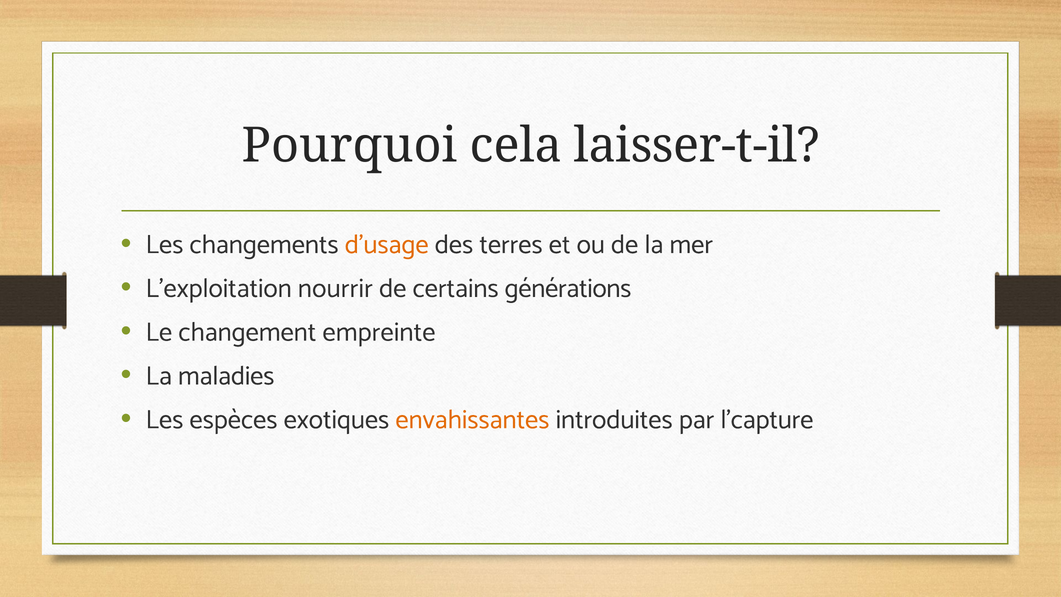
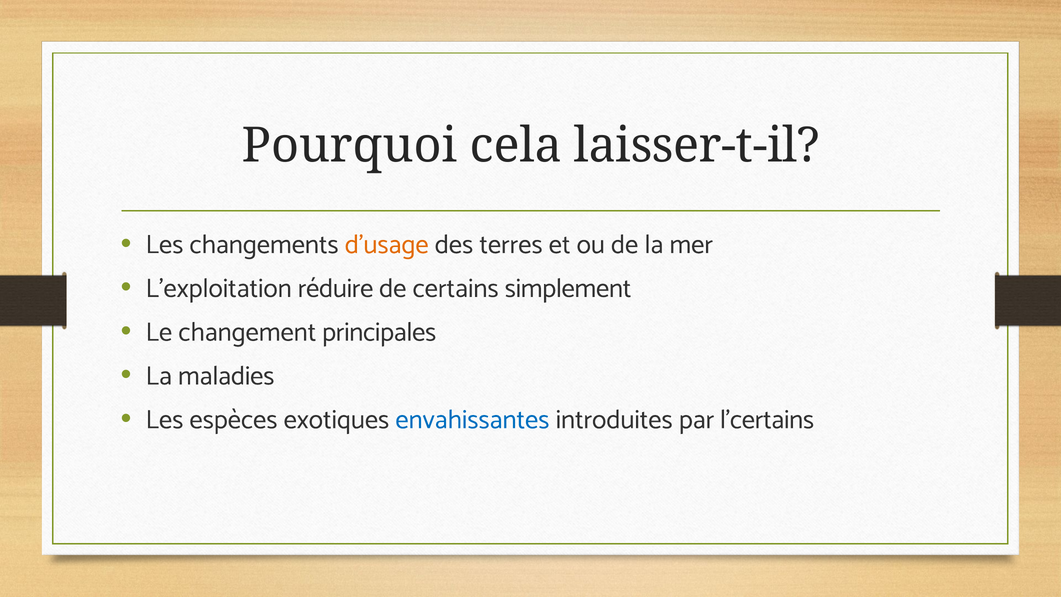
nourrir: nourrir -> réduire
générations: générations -> simplement
empreinte: empreinte -> principales
envahissantes colour: orange -> blue
l'capture: l'capture -> l'certains
